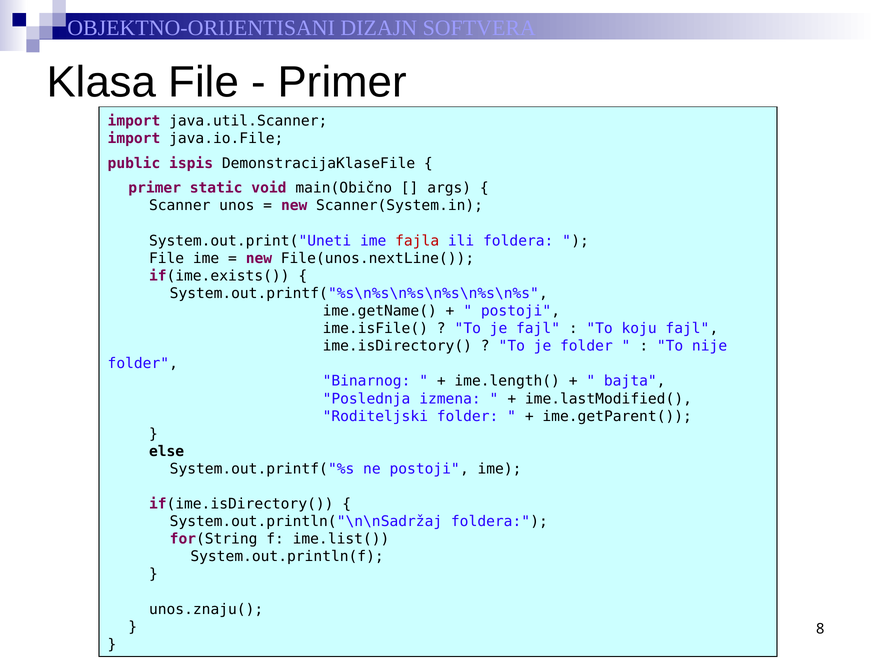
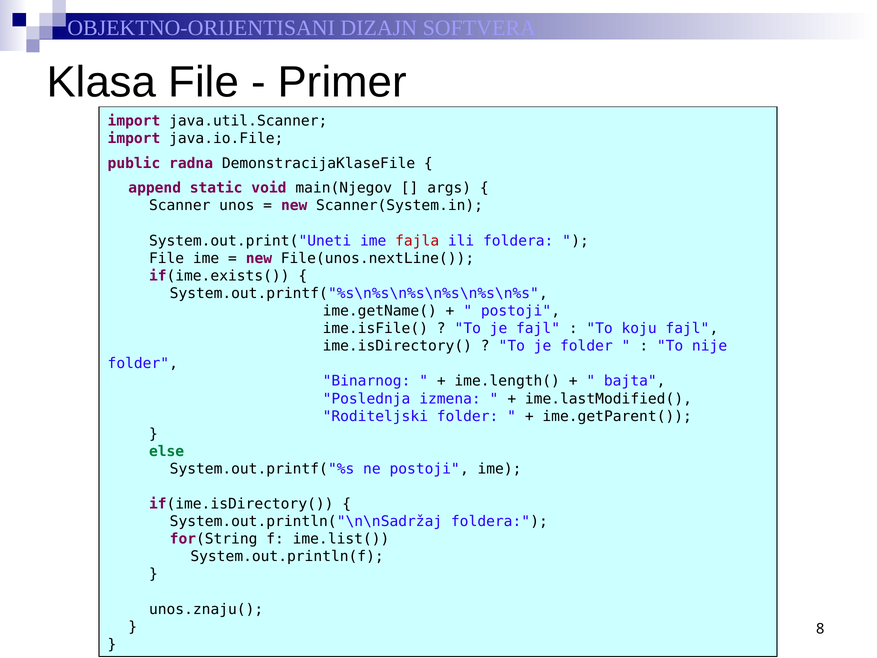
ispis: ispis -> radna
primer at (155, 188): primer -> append
main(Obično: main(Obično -> main(Njegov
else colour: black -> green
